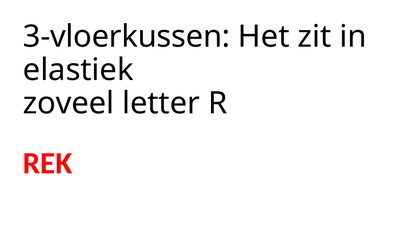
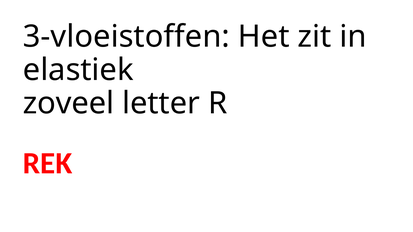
3-vloerkussen: 3-vloerkussen -> 3-vloeistoffen
